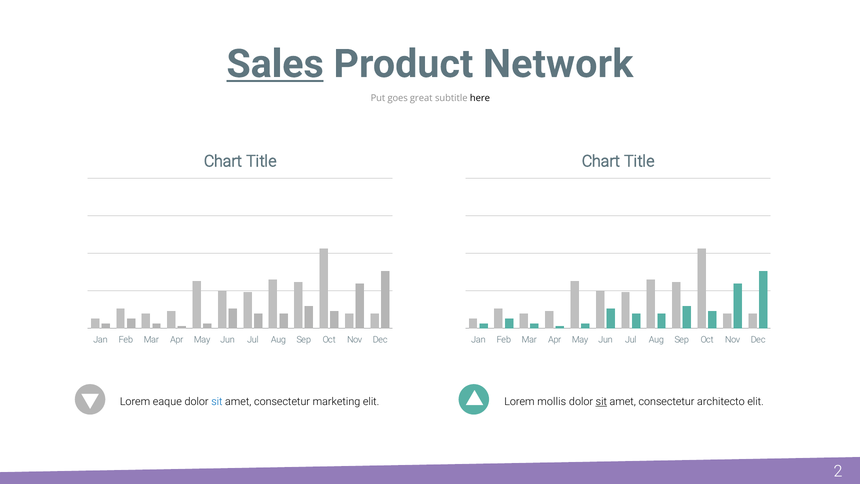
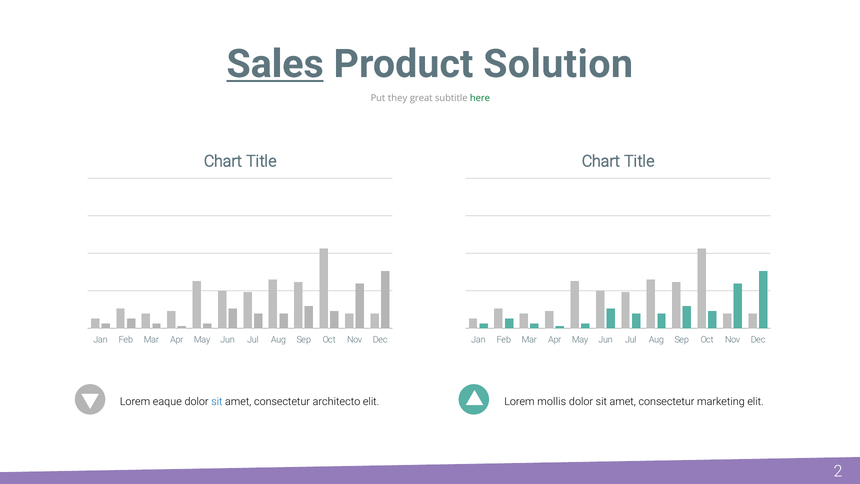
Network: Network -> Solution
goes: goes -> they
here colour: black -> green
marketing: marketing -> architecto
sit at (601, 401) underline: present -> none
architecto: architecto -> marketing
